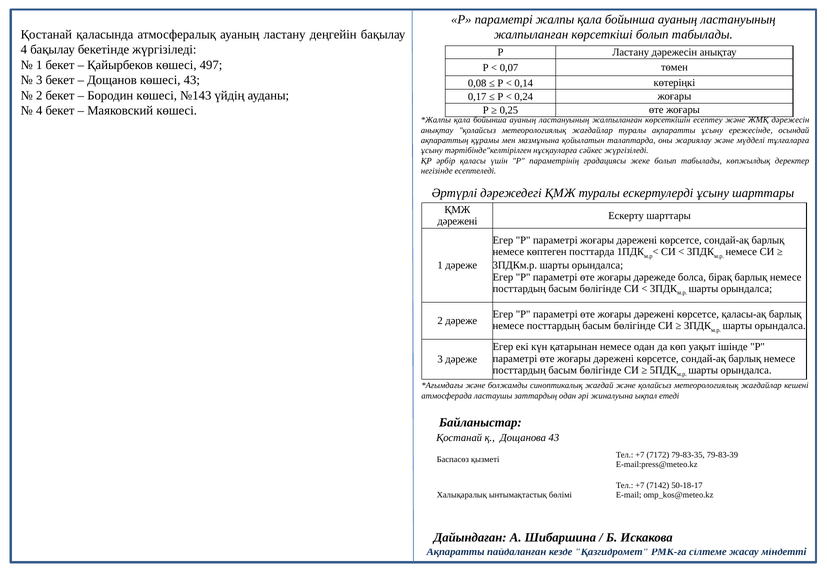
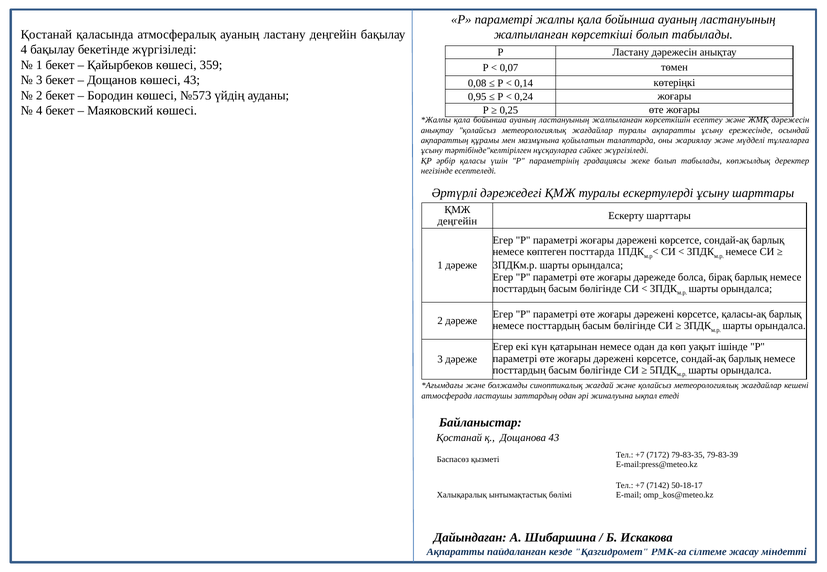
497: 497 -> 359
№143: №143 -> №573
0,17: 0,17 -> 0,95
дәрежені at (457, 222): дәрежені -> деңгейін
